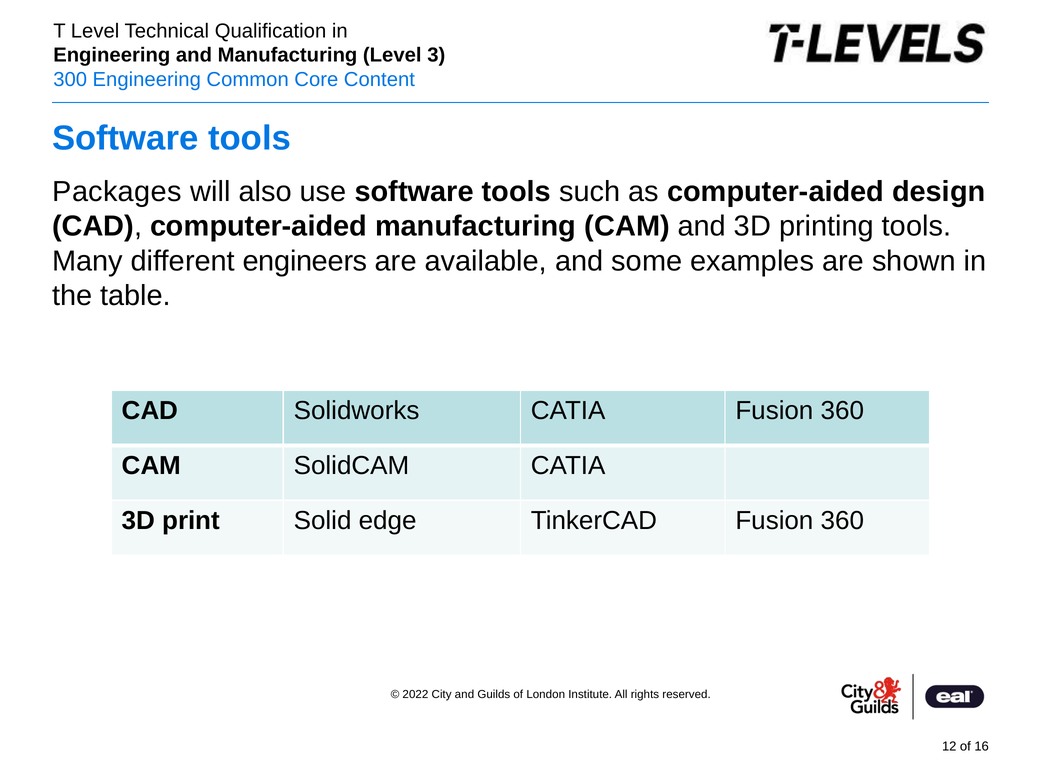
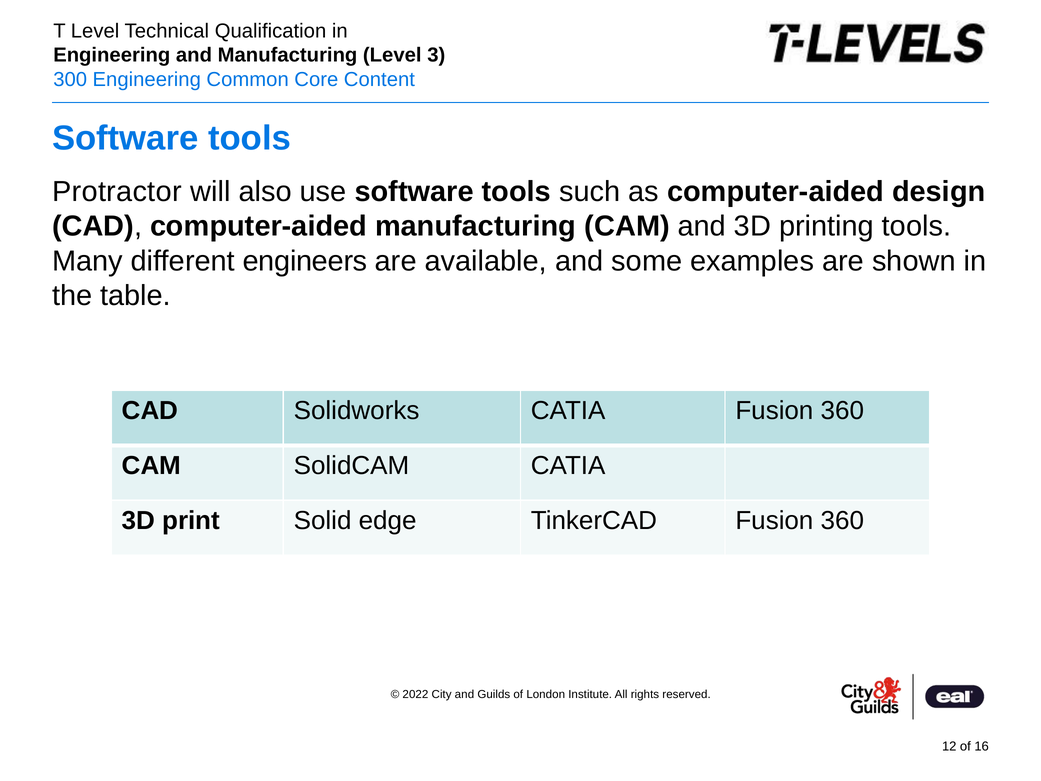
Packages: Packages -> Protractor
